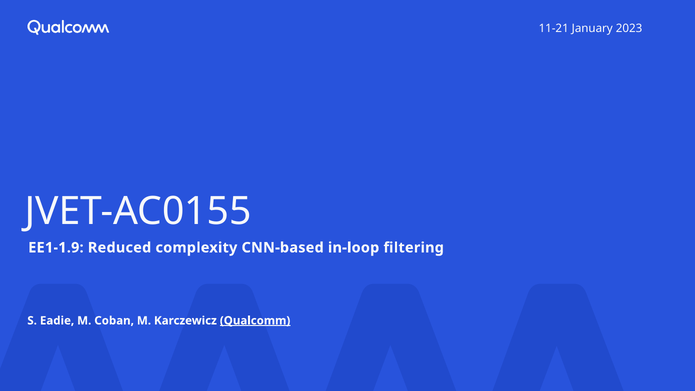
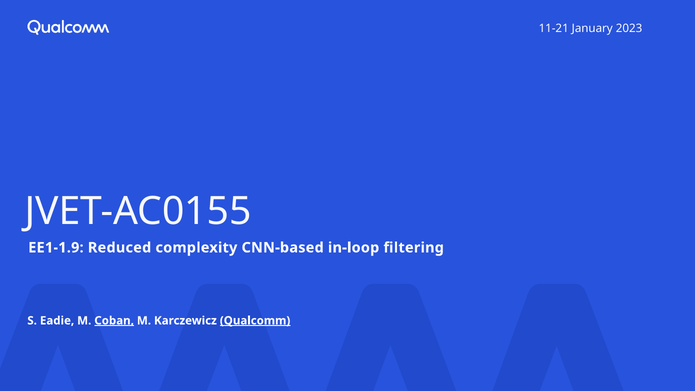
Coban underline: none -> present
